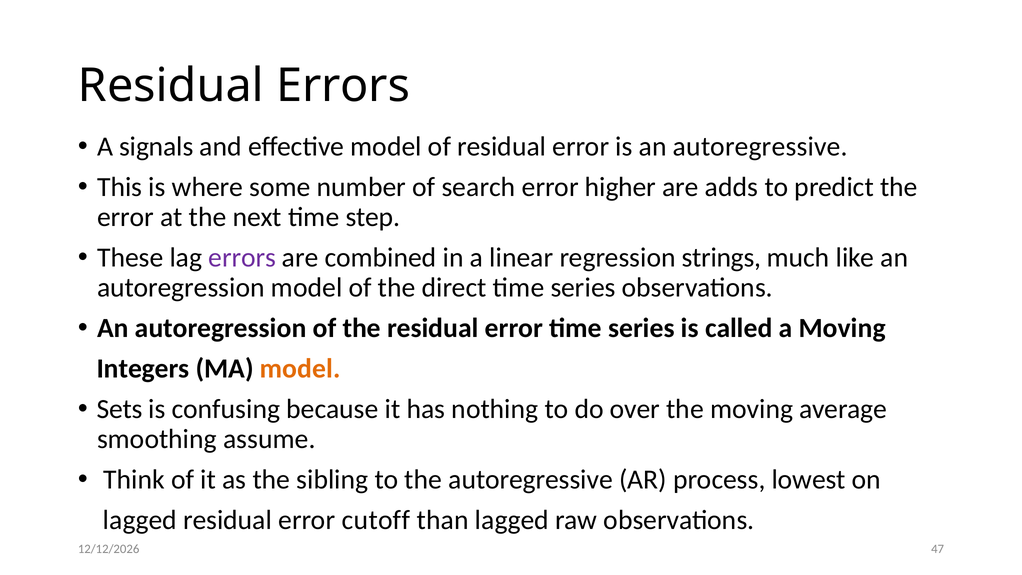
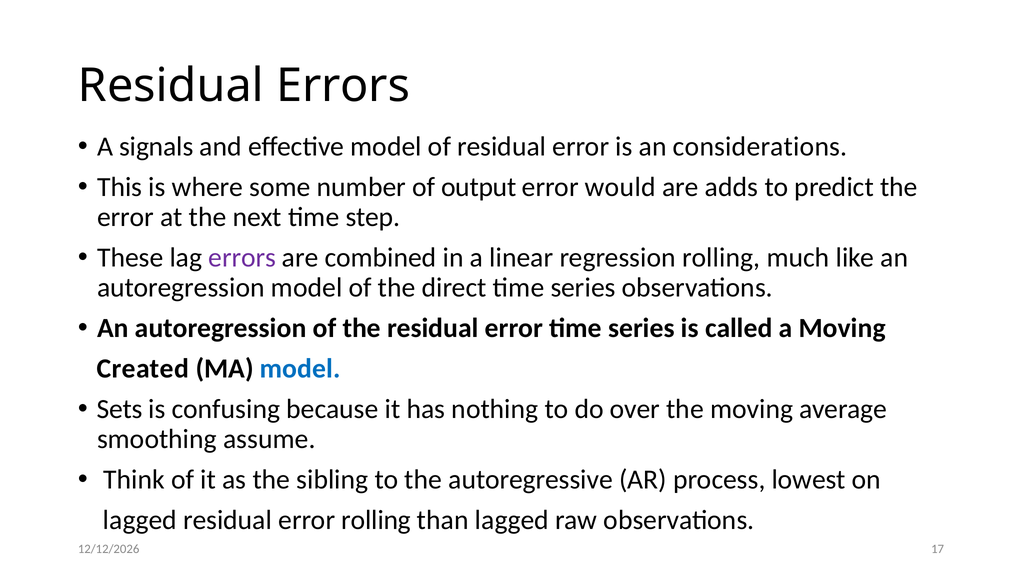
an autoregressive: autoregressive -> considerations
search: search -> output
higher: higher -> would
regression strings: strings -> rolling
Integers: Integers -> Created
model at (300, 368) colour: orange -> blue
error cutoff: cutoff -> rolling
47: 47 -> 17
